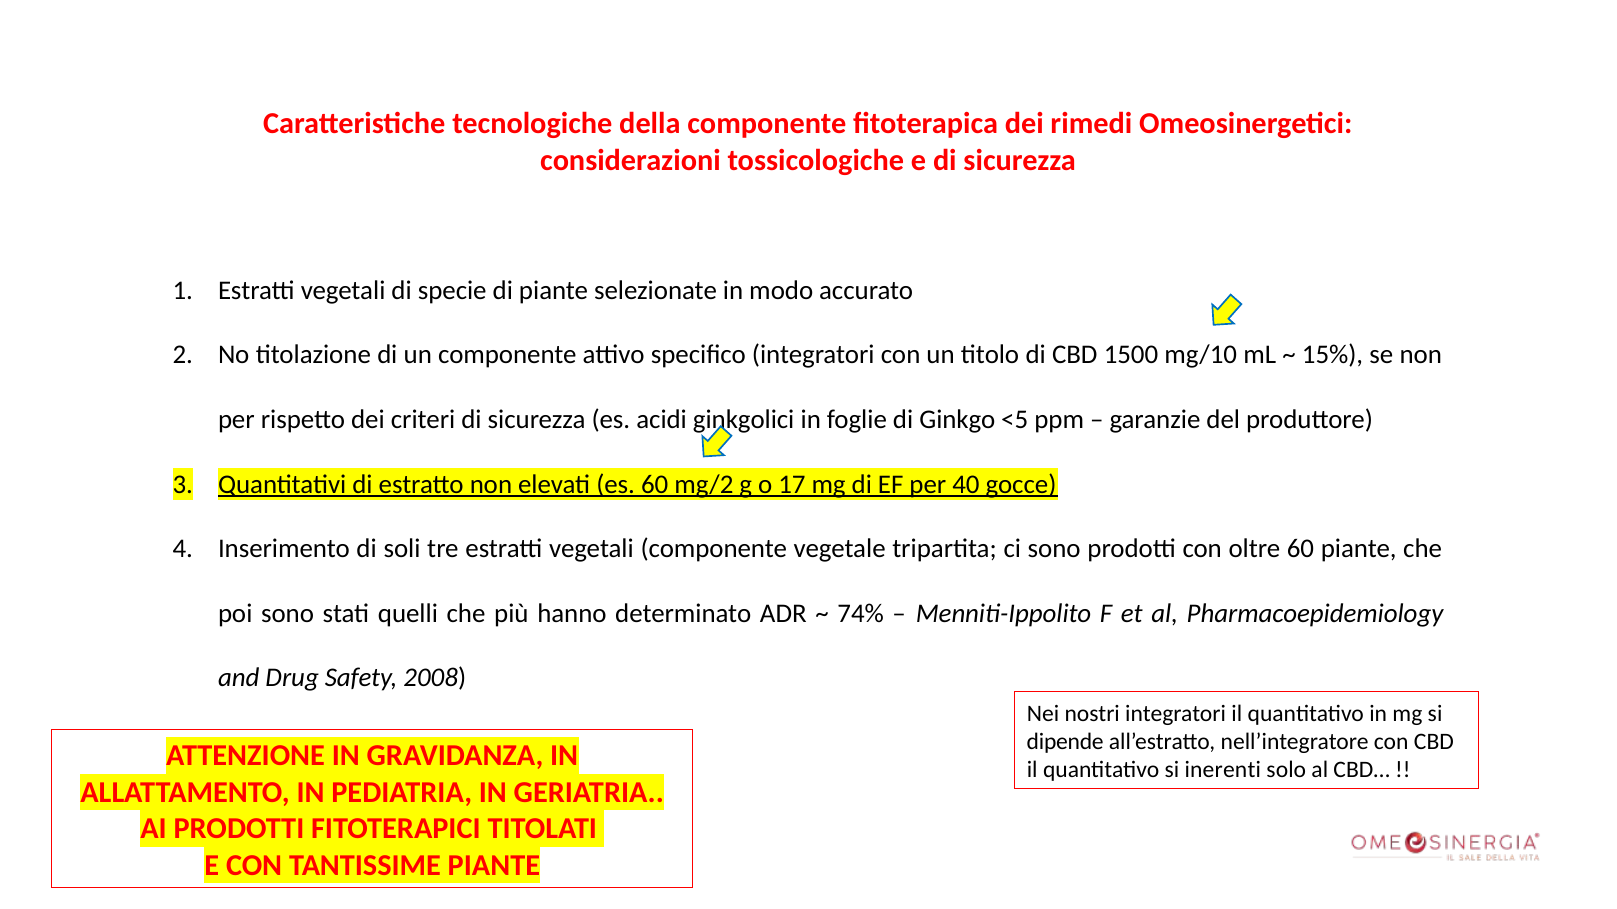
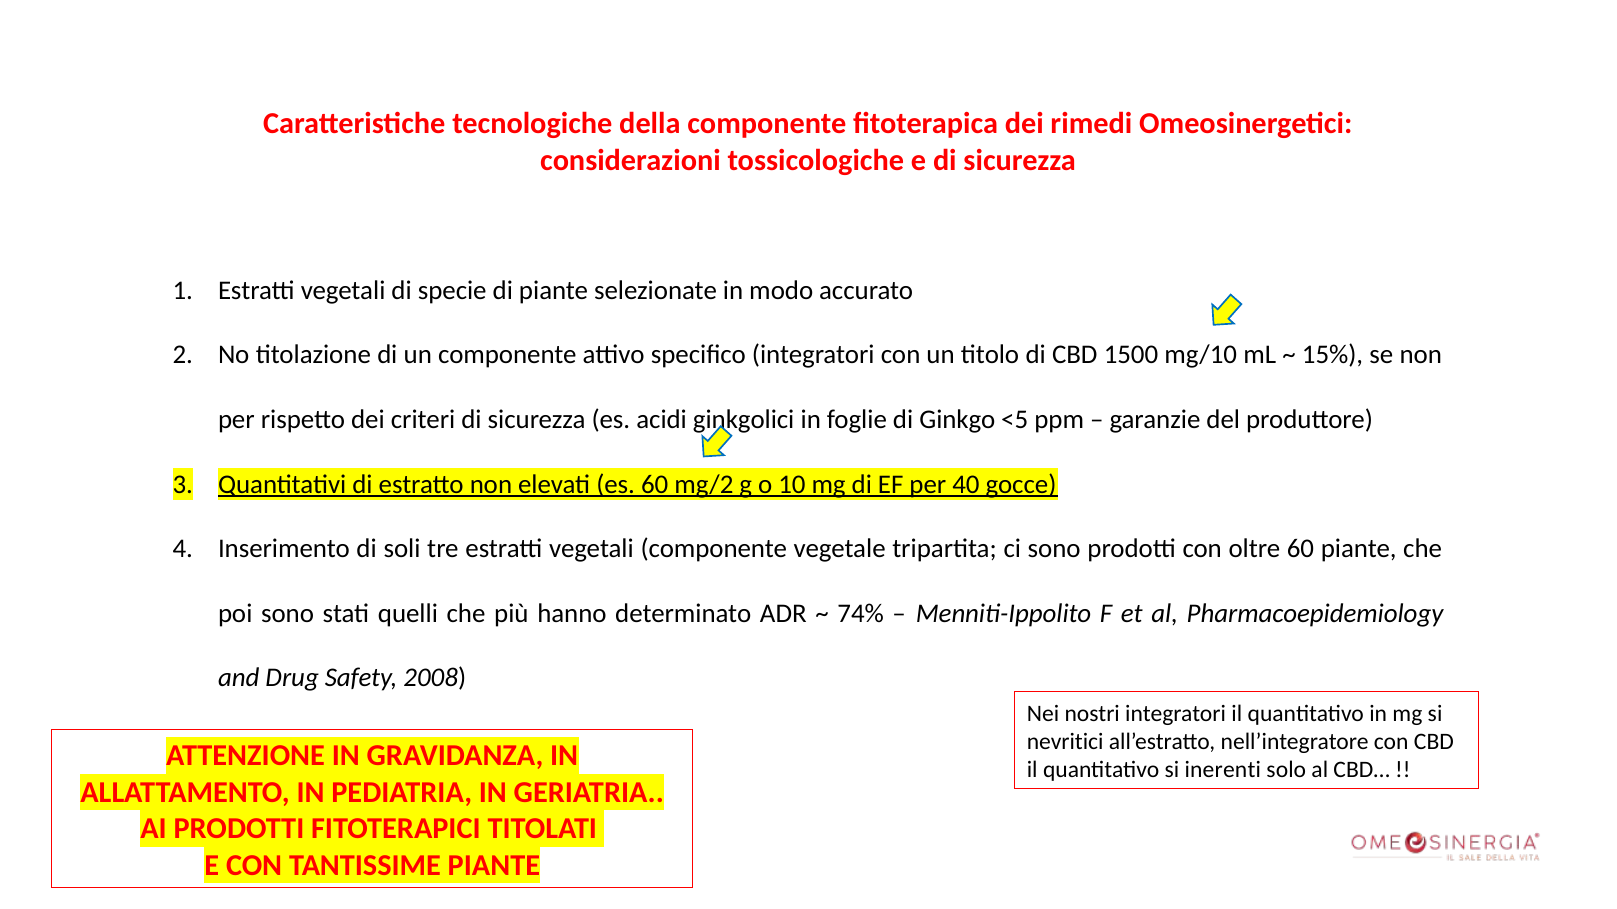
17: 17 -> 10
dipende: dipende -> nevritici
